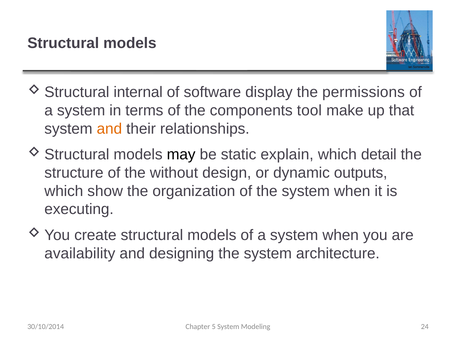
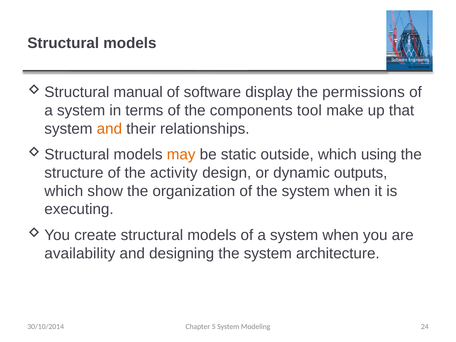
internal: internal -> manual
may colour: black -> orange
explain: explain -> outside
detail: detail -> using
without: without -> activity
